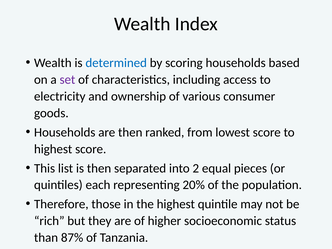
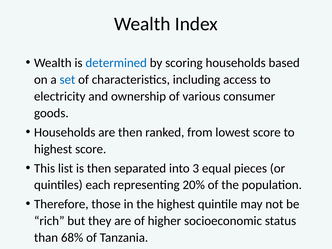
set colour: purple -> blue
2: 2 -> 3
87%: 87% -> 68%
